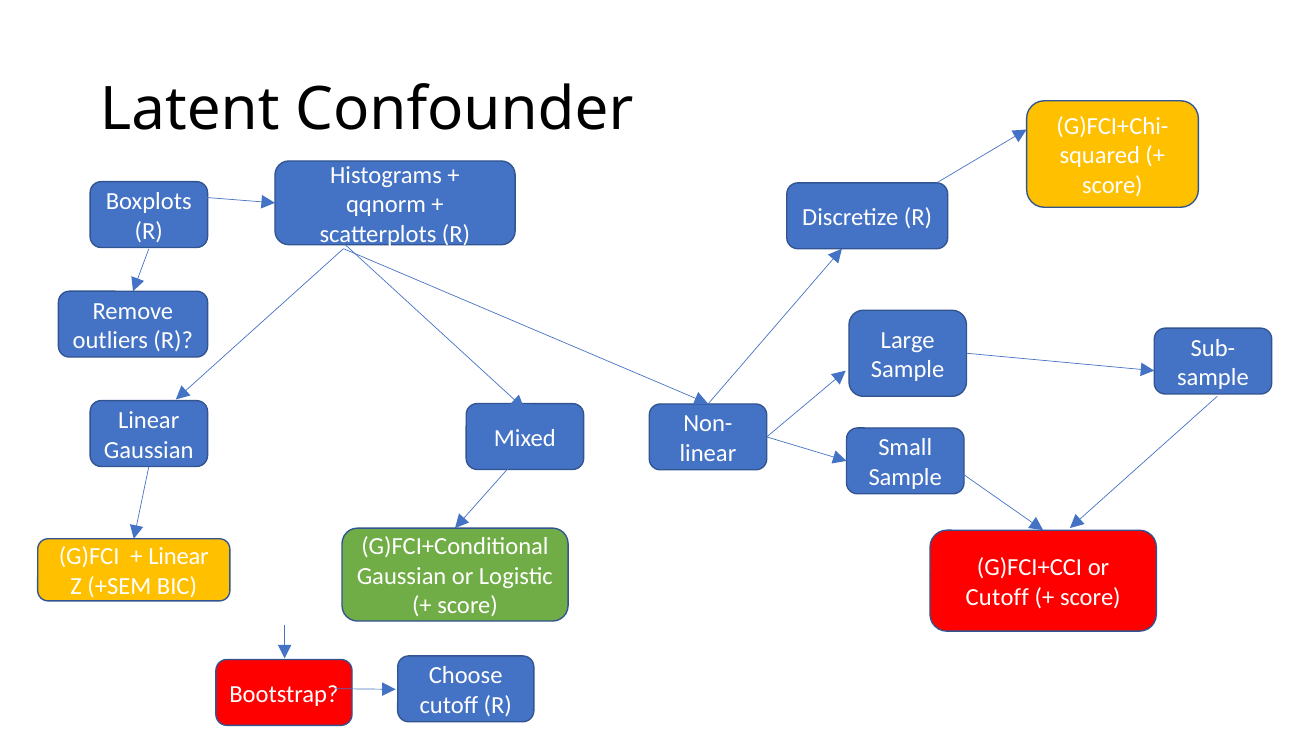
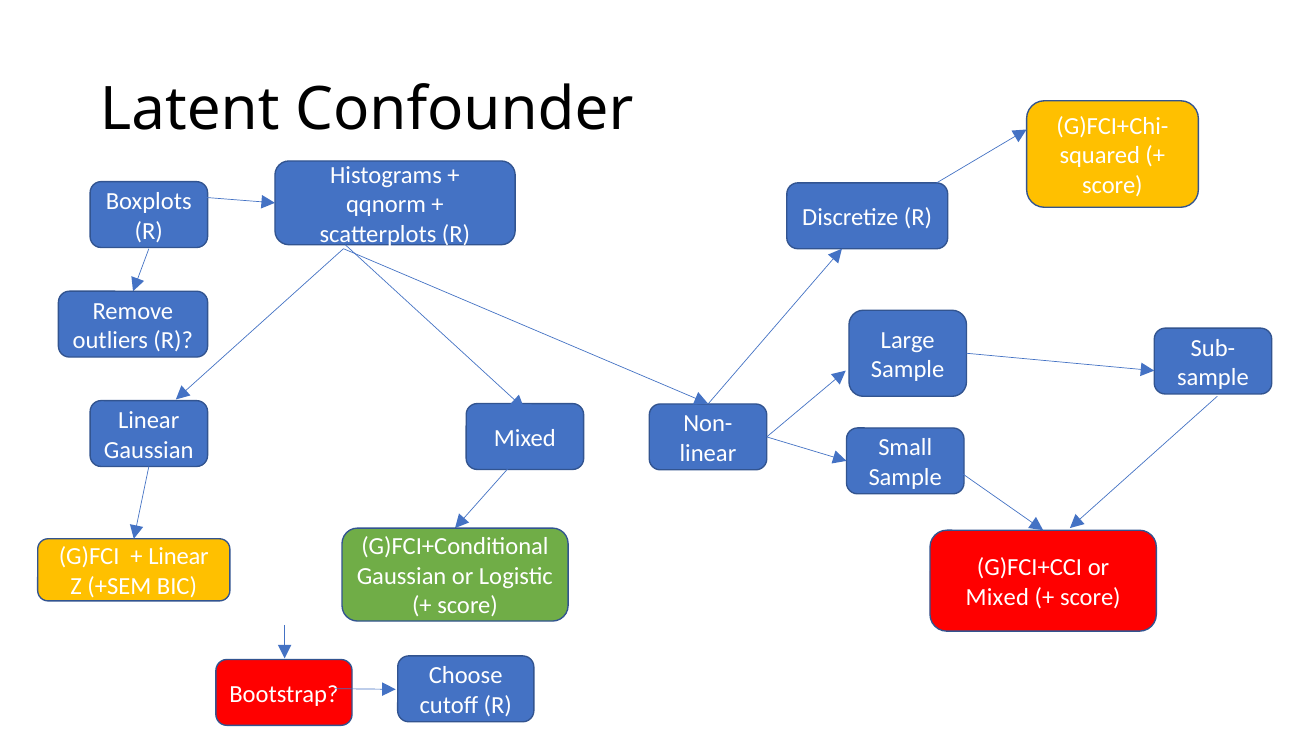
Cutoff at (997, 597): Cutoff -> Mixed
